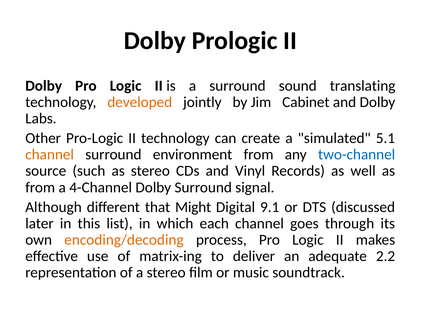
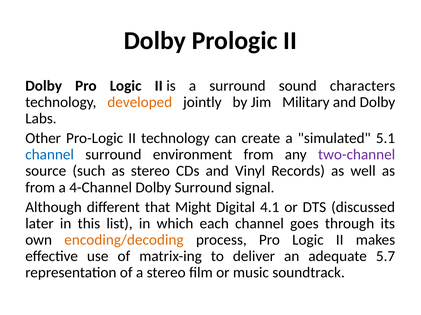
translating: translating -> characters
Cabinet: Cabinet -> Military
channel at (50, 155) colour: orange -> blue
two-channel colour: blue -> purple
9.1: 9.1 -> 4.1
2.2: 2.2 -> 5.7
